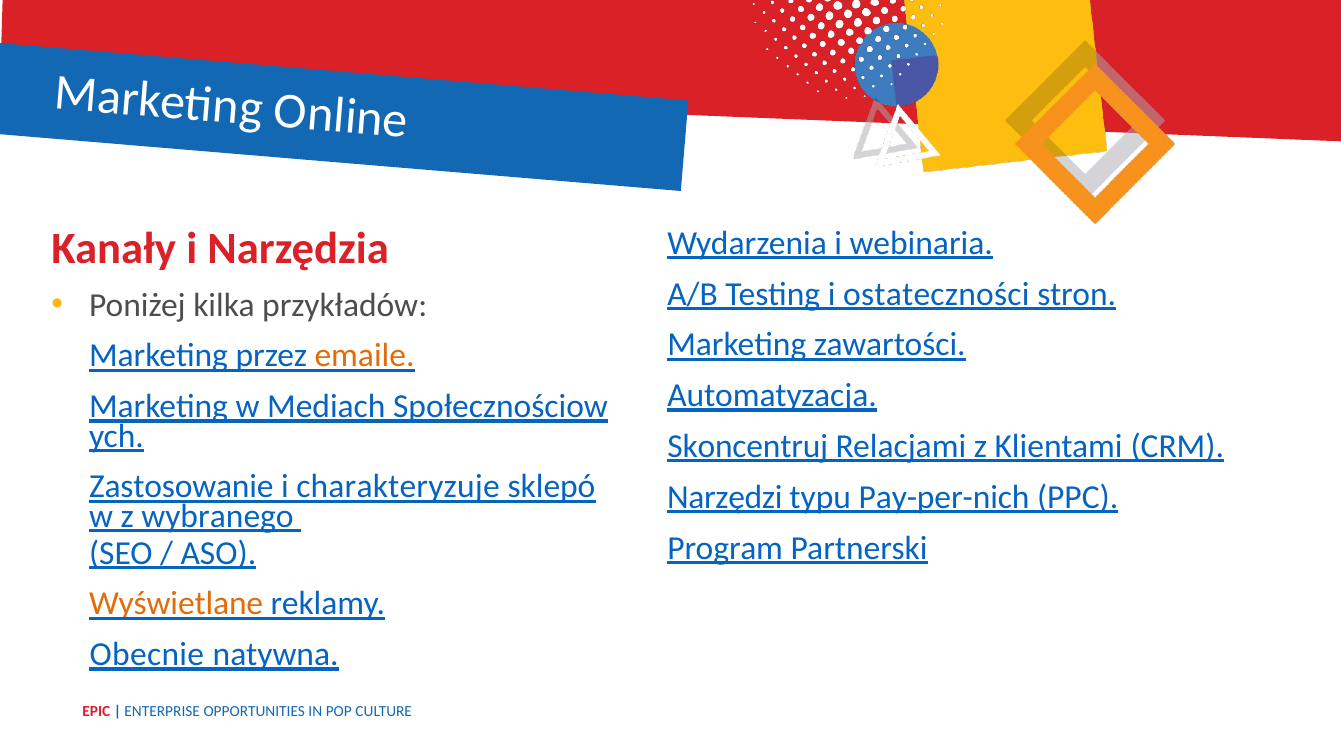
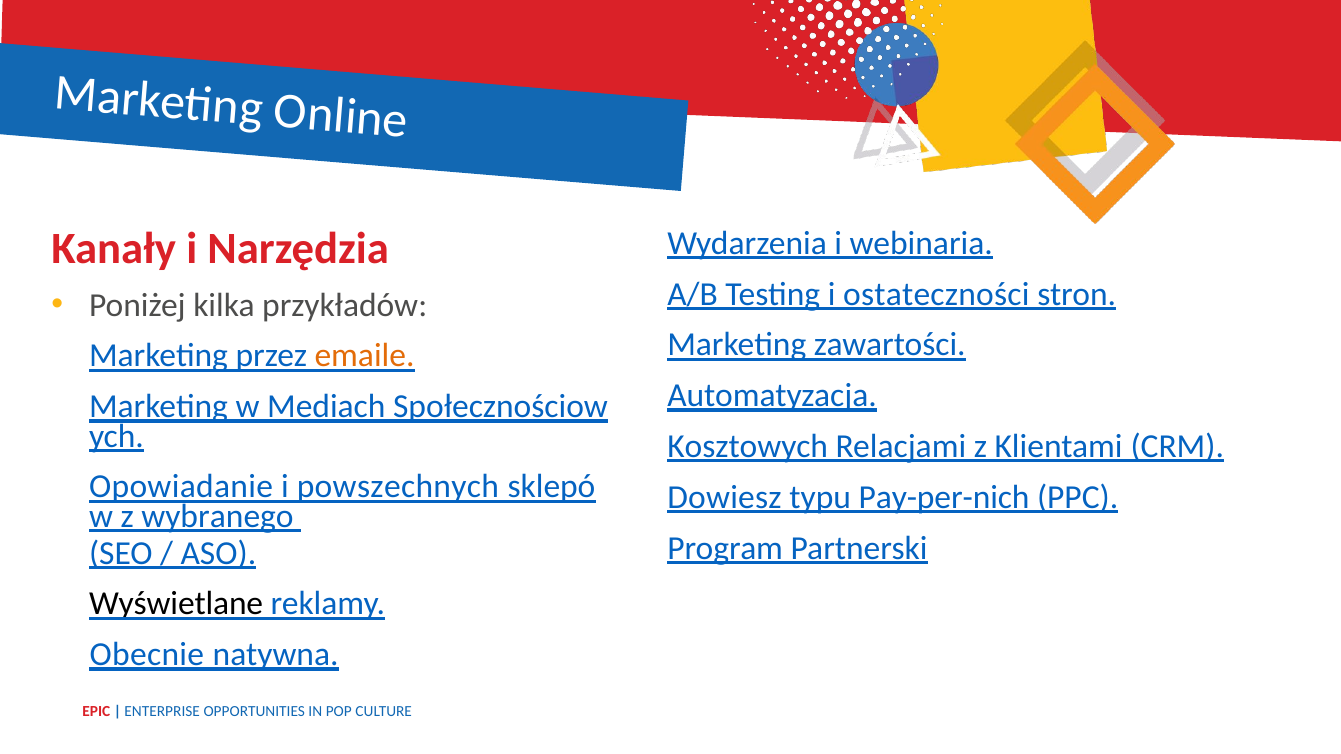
Skoncentruj: Skoncentruj -> Kosztowych
Zastosowanie: Zastosowanie -> Opowiadanie
charakteryzuje: charakteryzuje -> powszechnych
Narzędzi: Narzędzi -> Dowiesz
Wyświetlane colour: orange -> black
